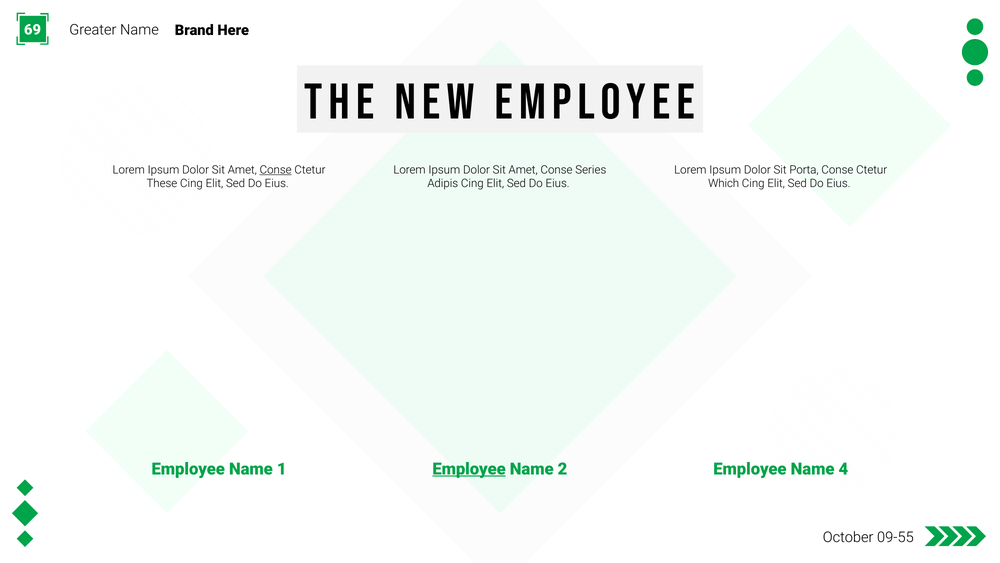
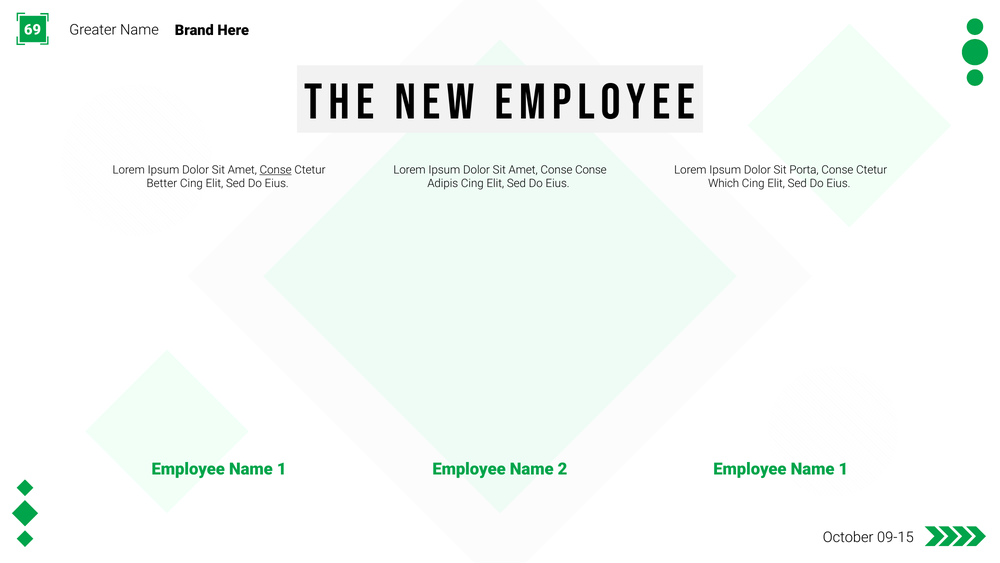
Conse Series: Series -> Conse
These: These -> Better
Employee at (469, 469) underline: present -> none
2 Employee Name 4: 4 -> 1
09-55: 09-55 -> 09-15
